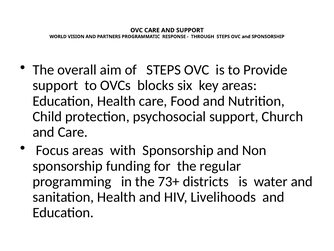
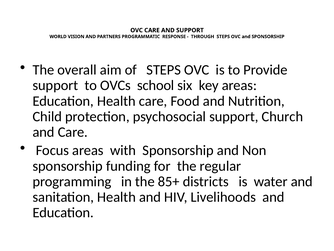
blocks: blocks -> school
73+: 73+ -> 85+
